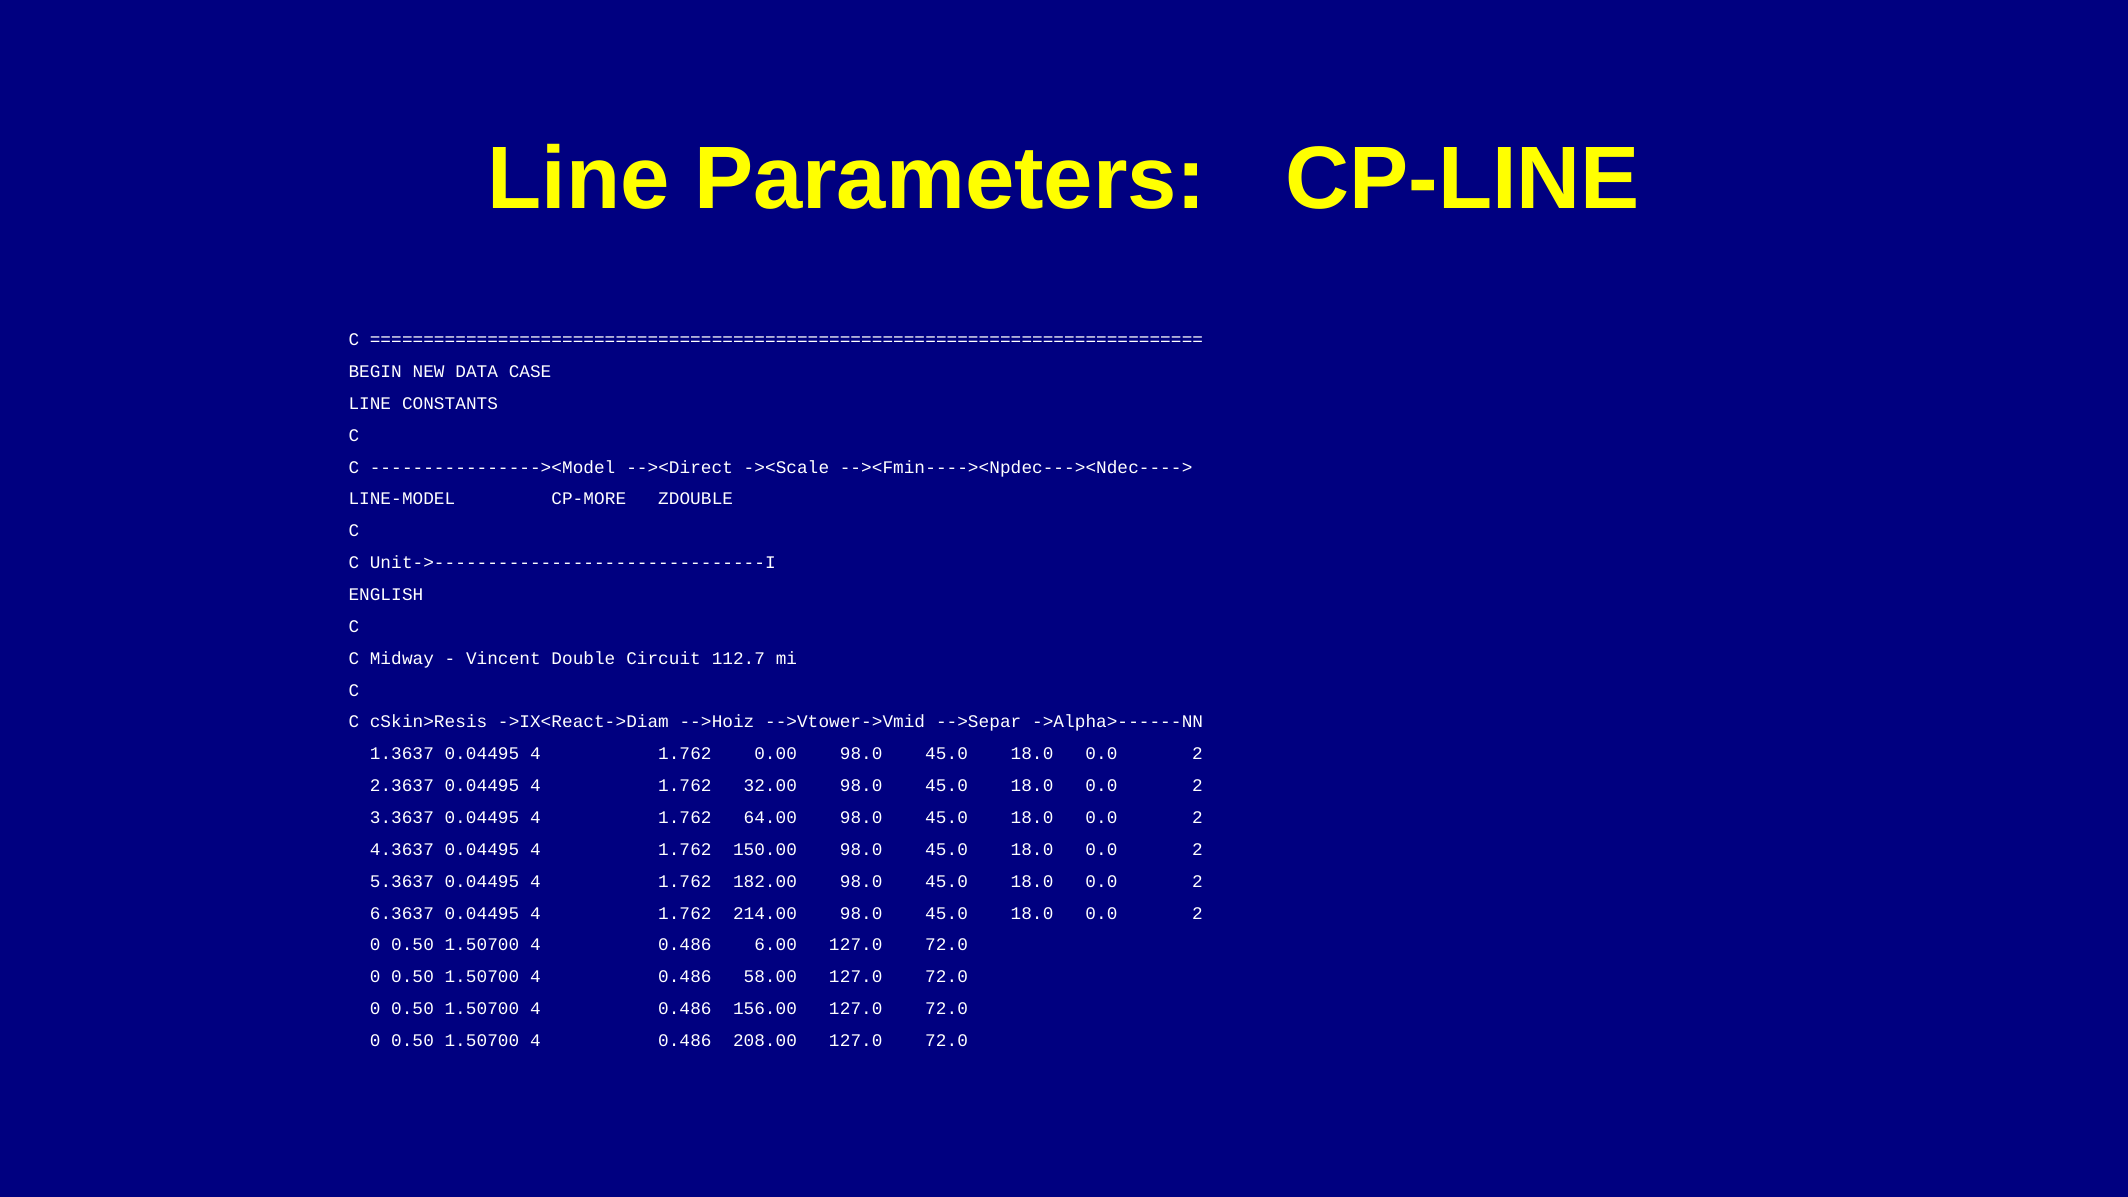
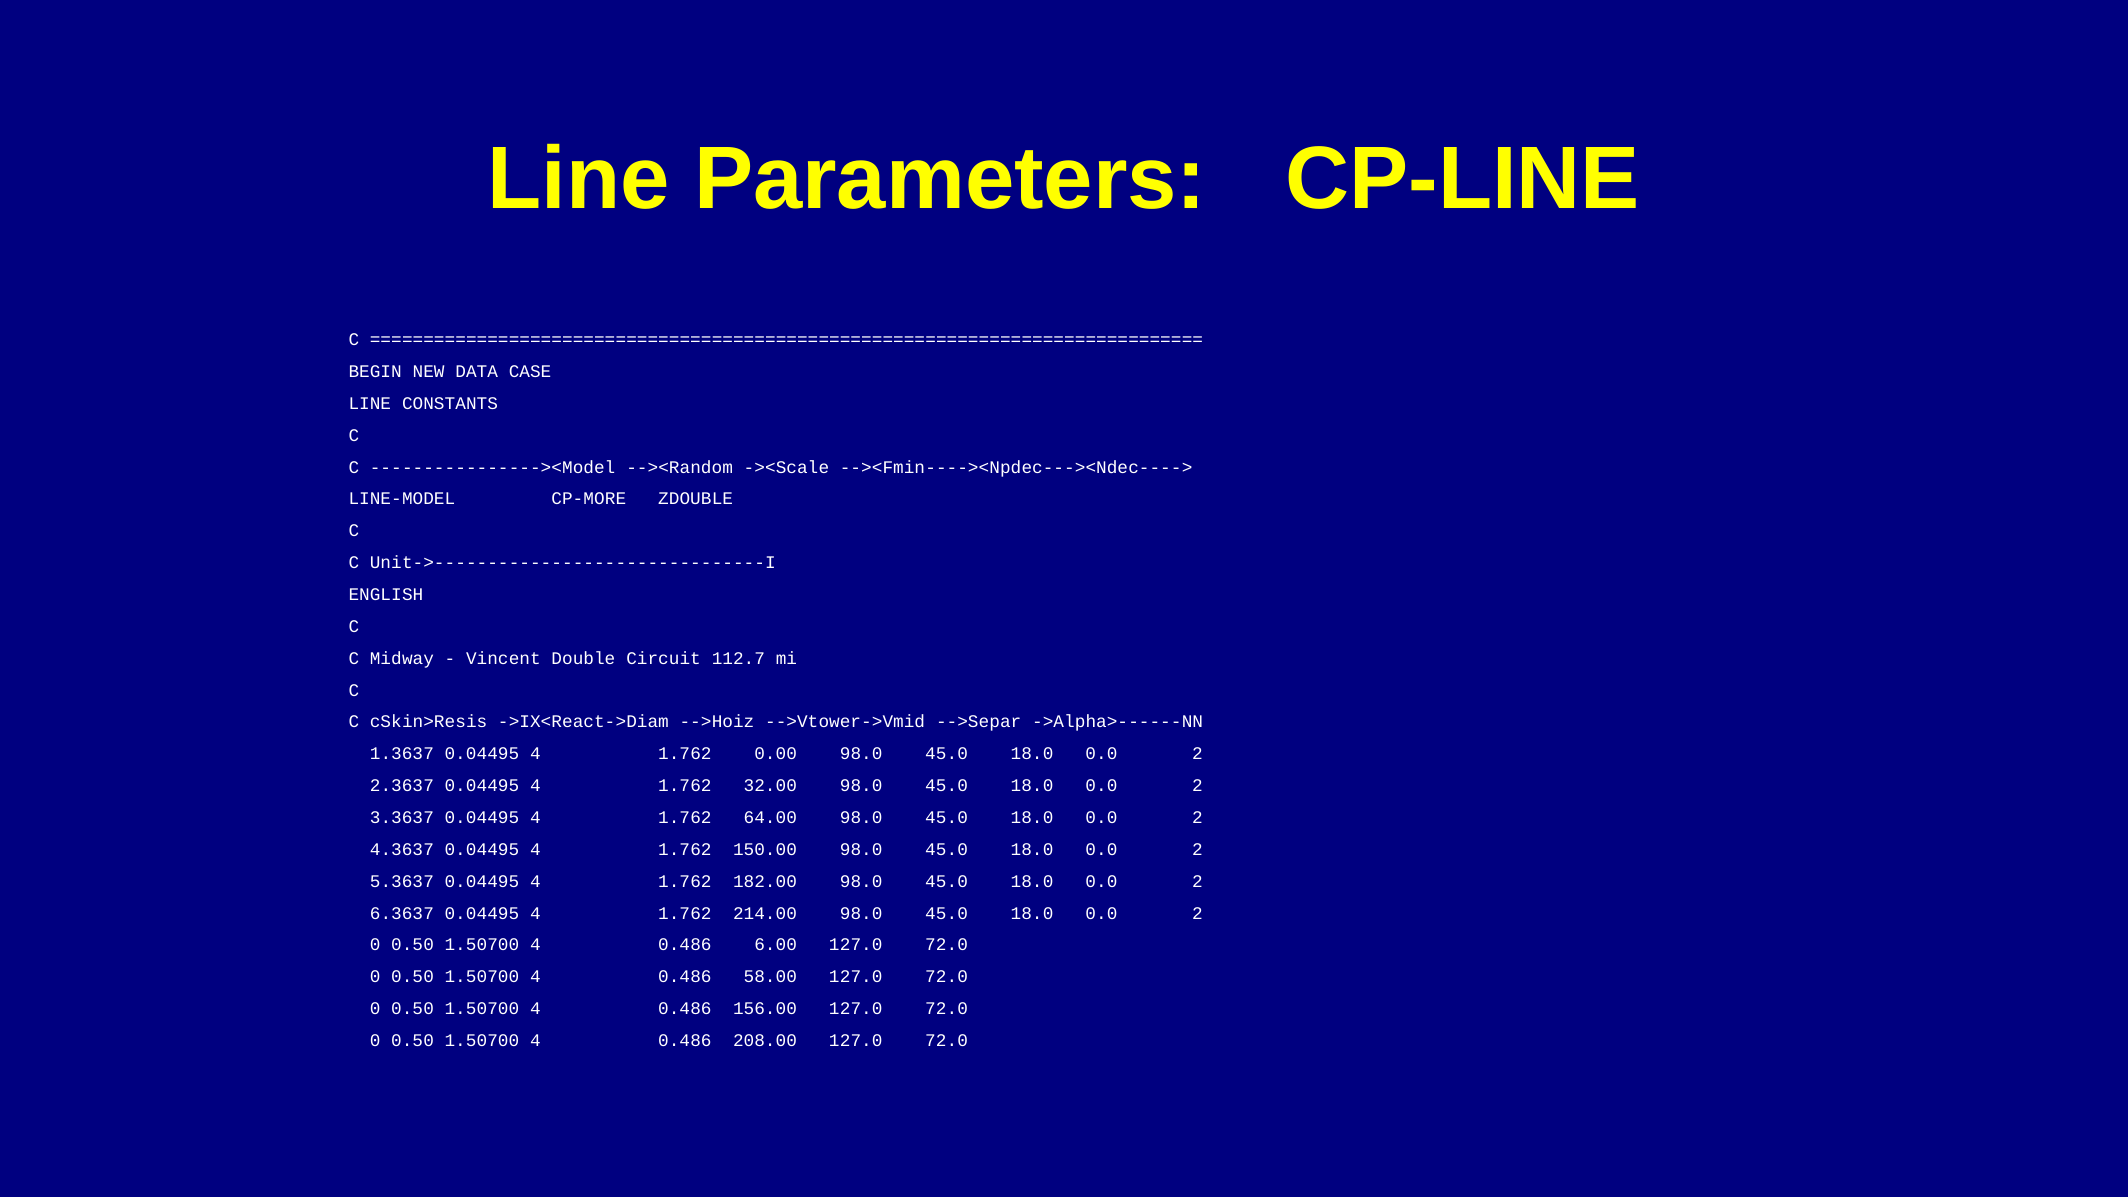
--><Direct: --><Direct -> --><Random
